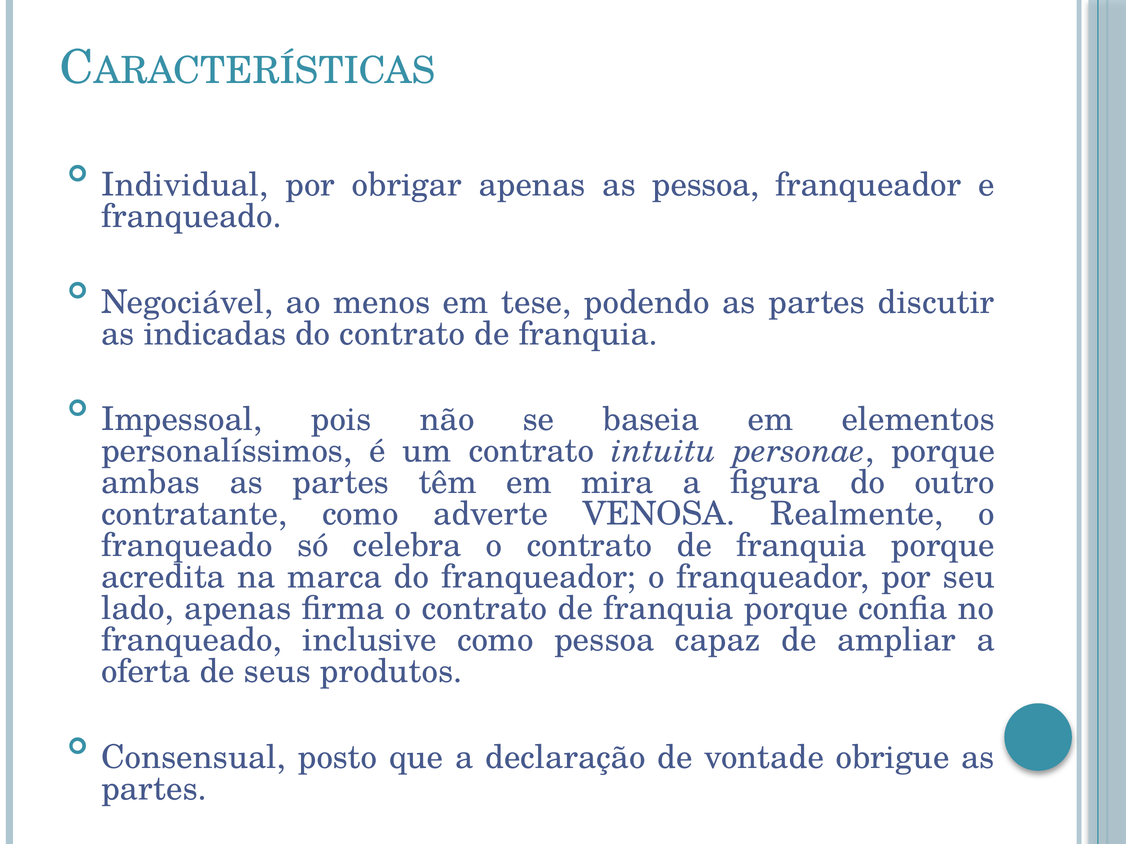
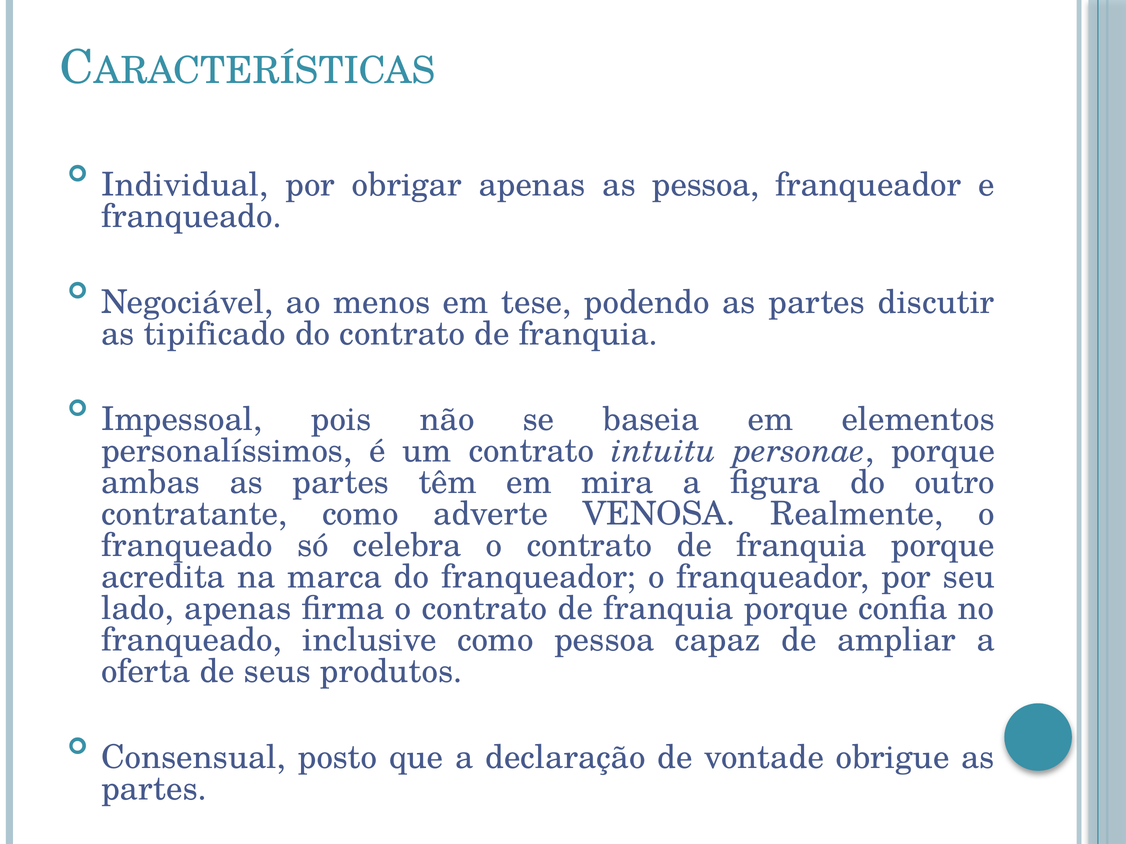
indicadas: indicadas -> tipificado
